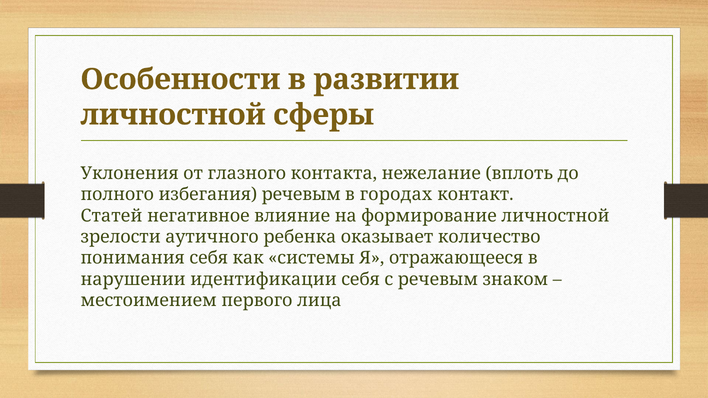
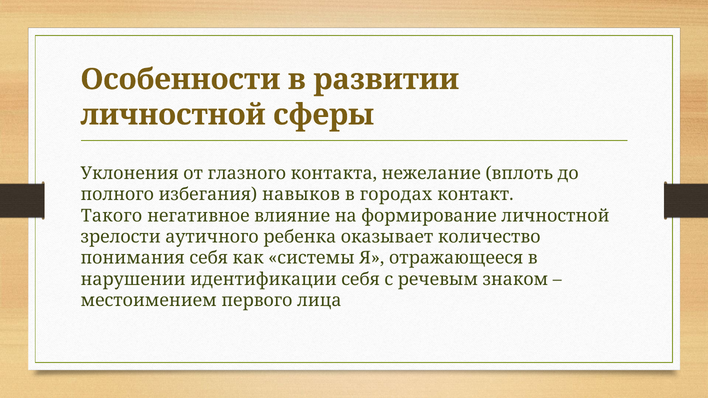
избегания речевым: речевым -> навыков
Статей: Статей -> Такого
